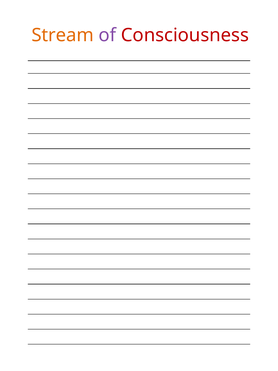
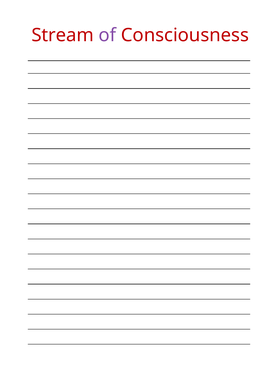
Stream colour: orange -> red
